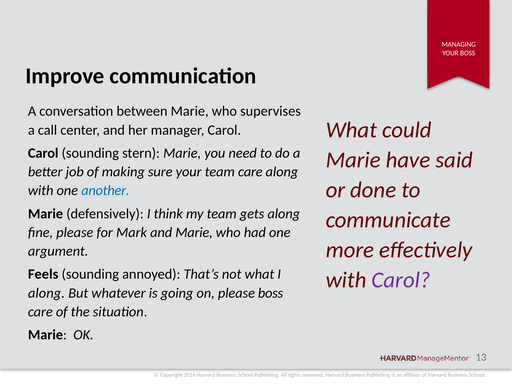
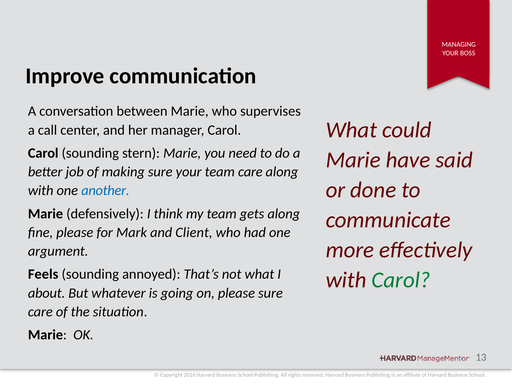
and Marie: Marie -> Client
Carol at (401, 280) colour: purple -> green
along at (46, 293): along -> about
please boss: boss -> sure
